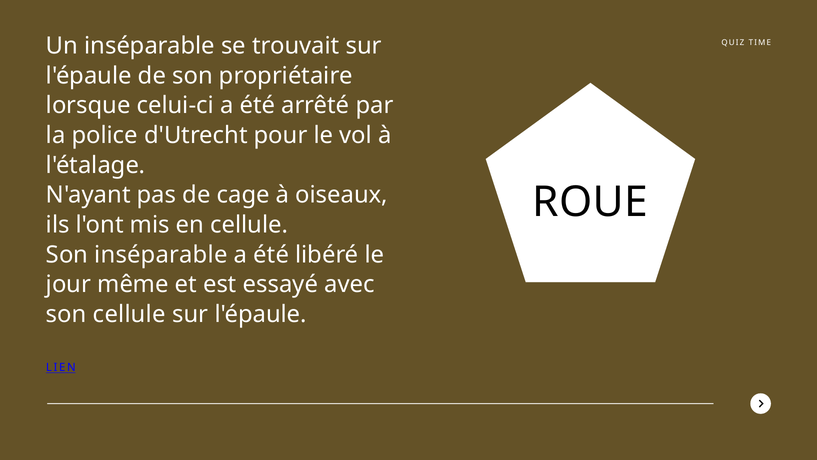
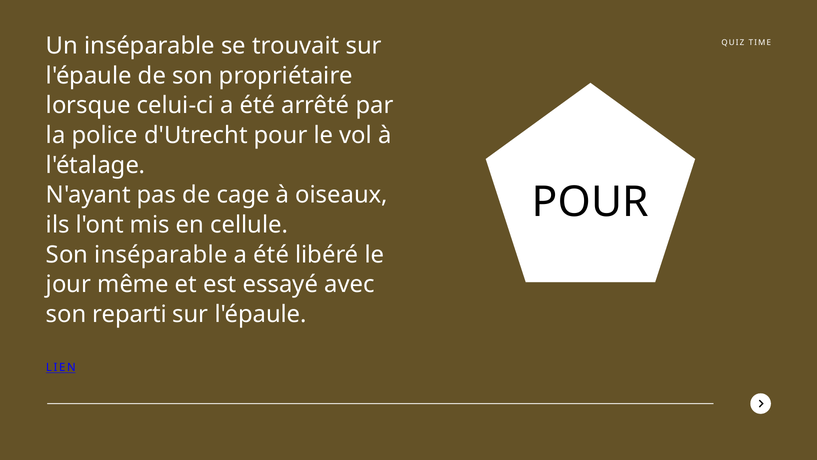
ROUE at (590, 202): ROUE -> POUR
son cellule: cellule -> reparti
